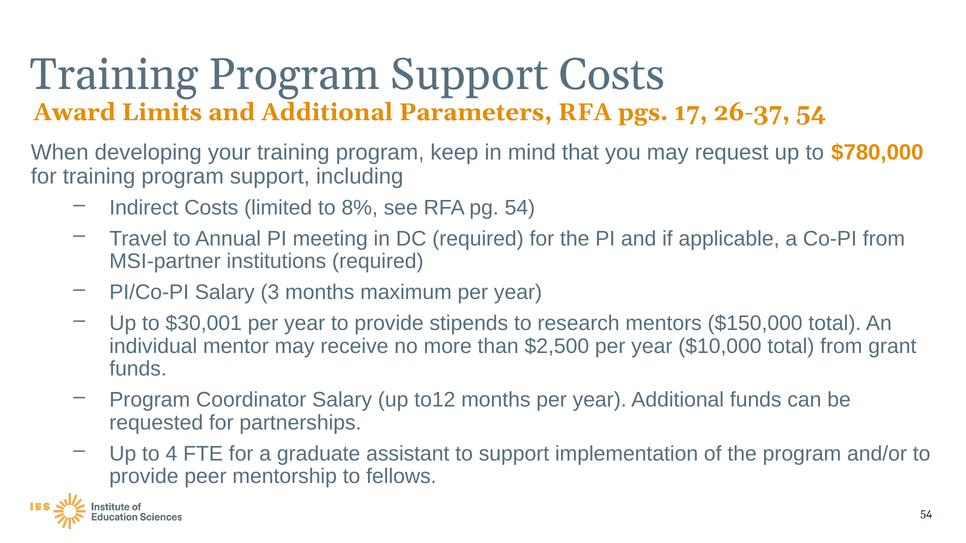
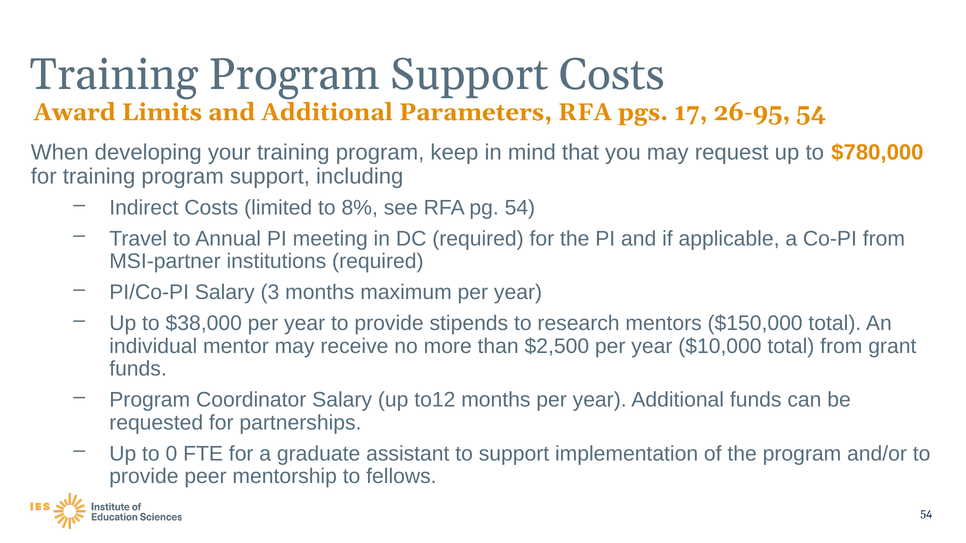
26-37: 26-37 -> 26-95
$30,001: $30,001 -> $38,000
4: 4 -> 0
